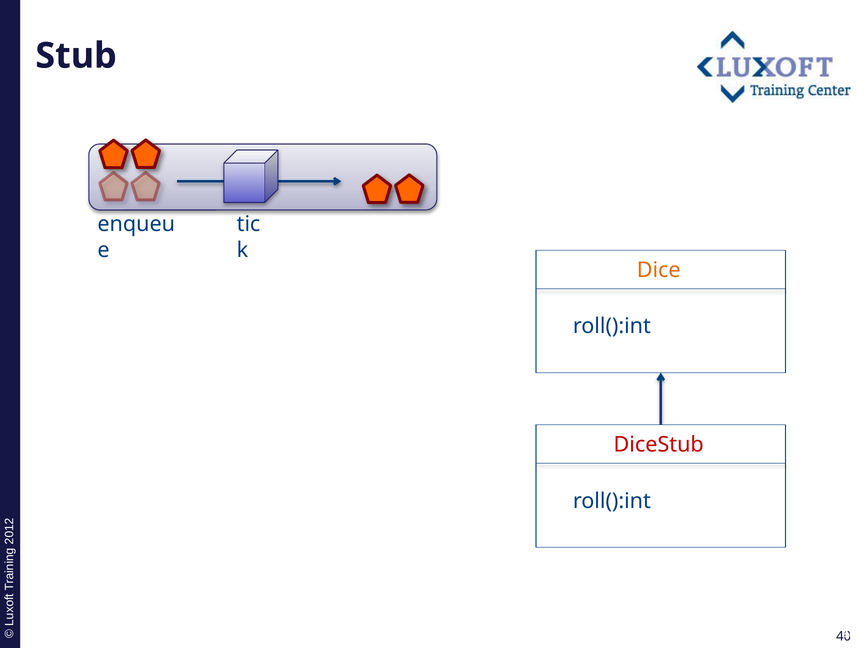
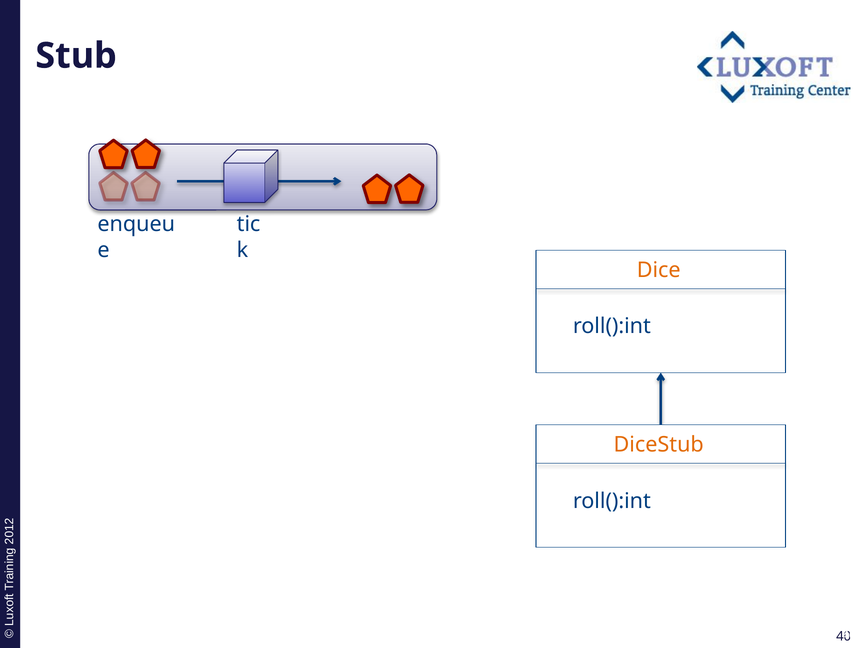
DiceStub colour: red -> orange
